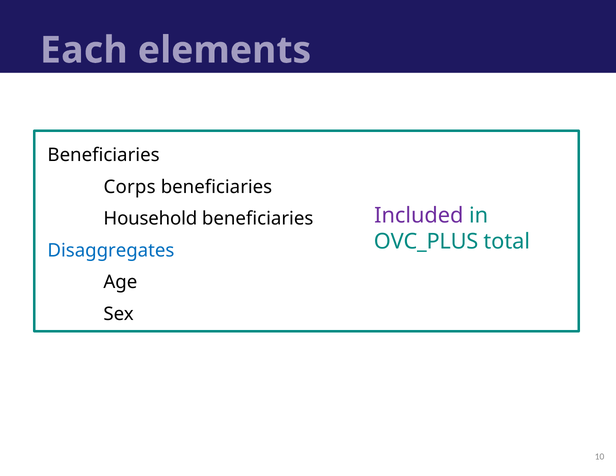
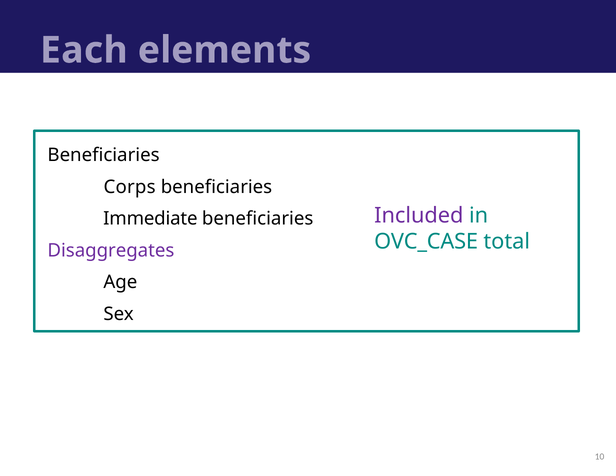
Household: Household -> Immediate
OVC_PLUS: OVC_PLUS -> OVC_CASE
Disaggregates colour: blue -> purple
